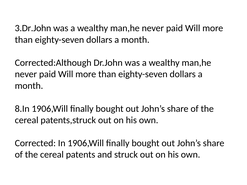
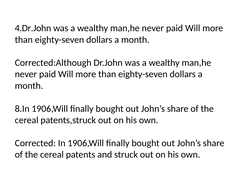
3.Dr.John: 3.Dr.John -> 4.Dr.John
